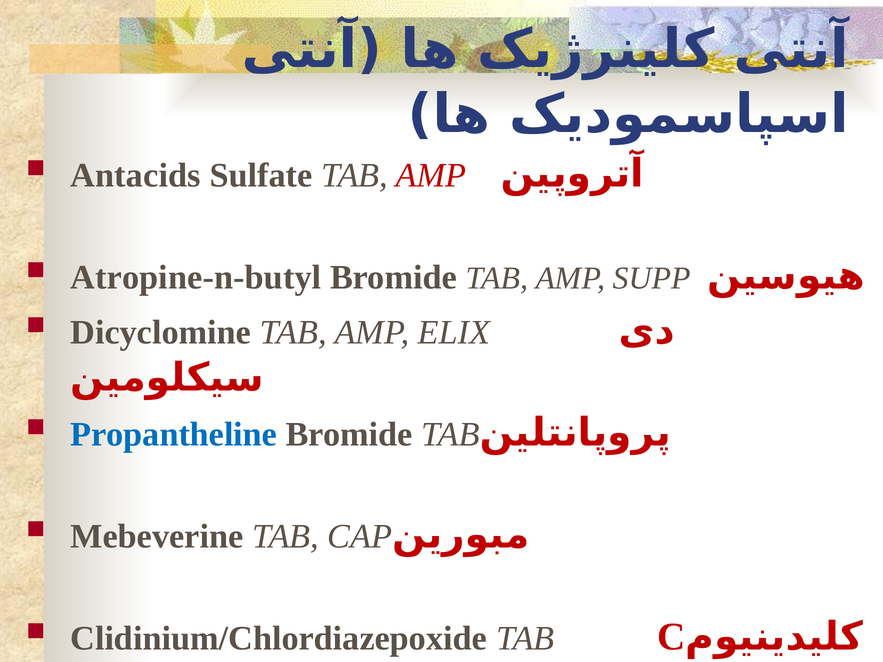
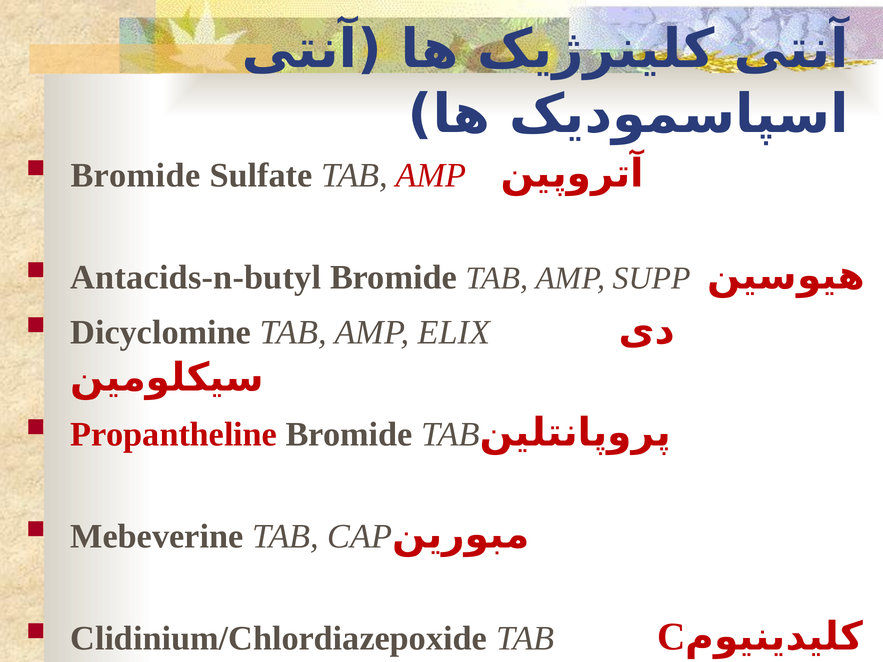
Antacids at (136, 176): Antacids -> Bromide
Atropine-n-butyl: Atropine-n-butyl -> Antacids-n-butyl
Propantheline colour: blue -> red
